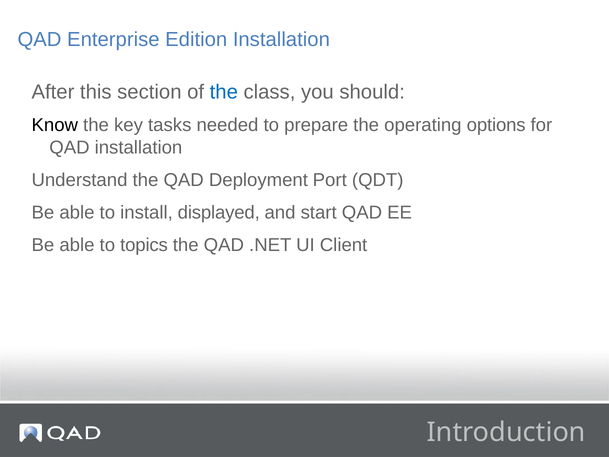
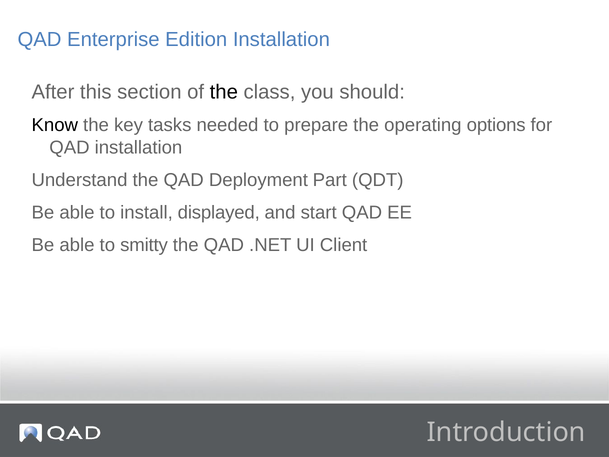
the at (224, 92) colour: blue -> black
Port: Port -> Part
topics: topics -> smitty
